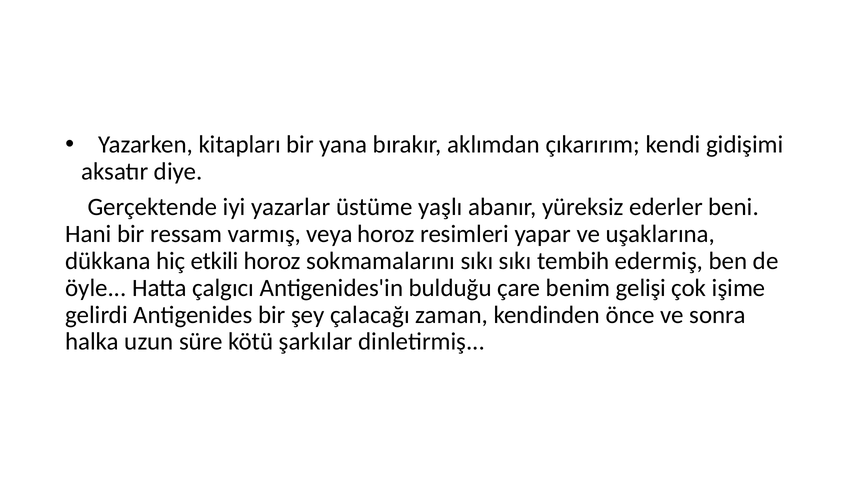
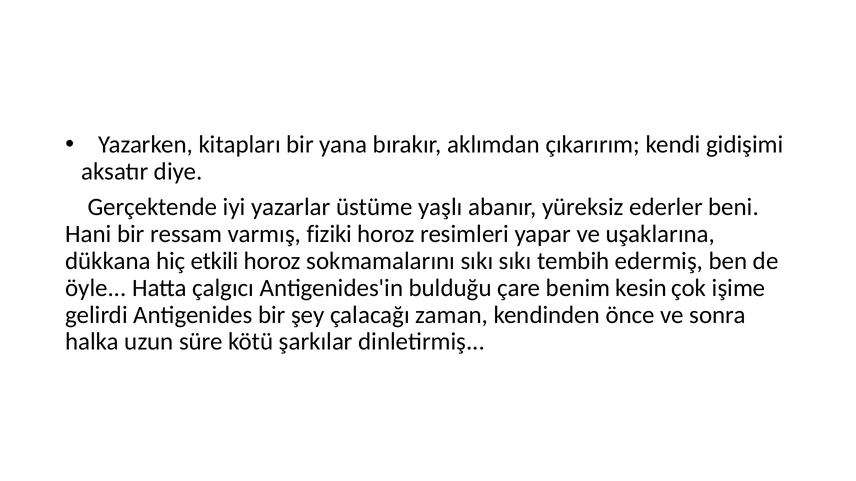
veya: veya -> fiziki
gelişi: gelişi -> kesin
